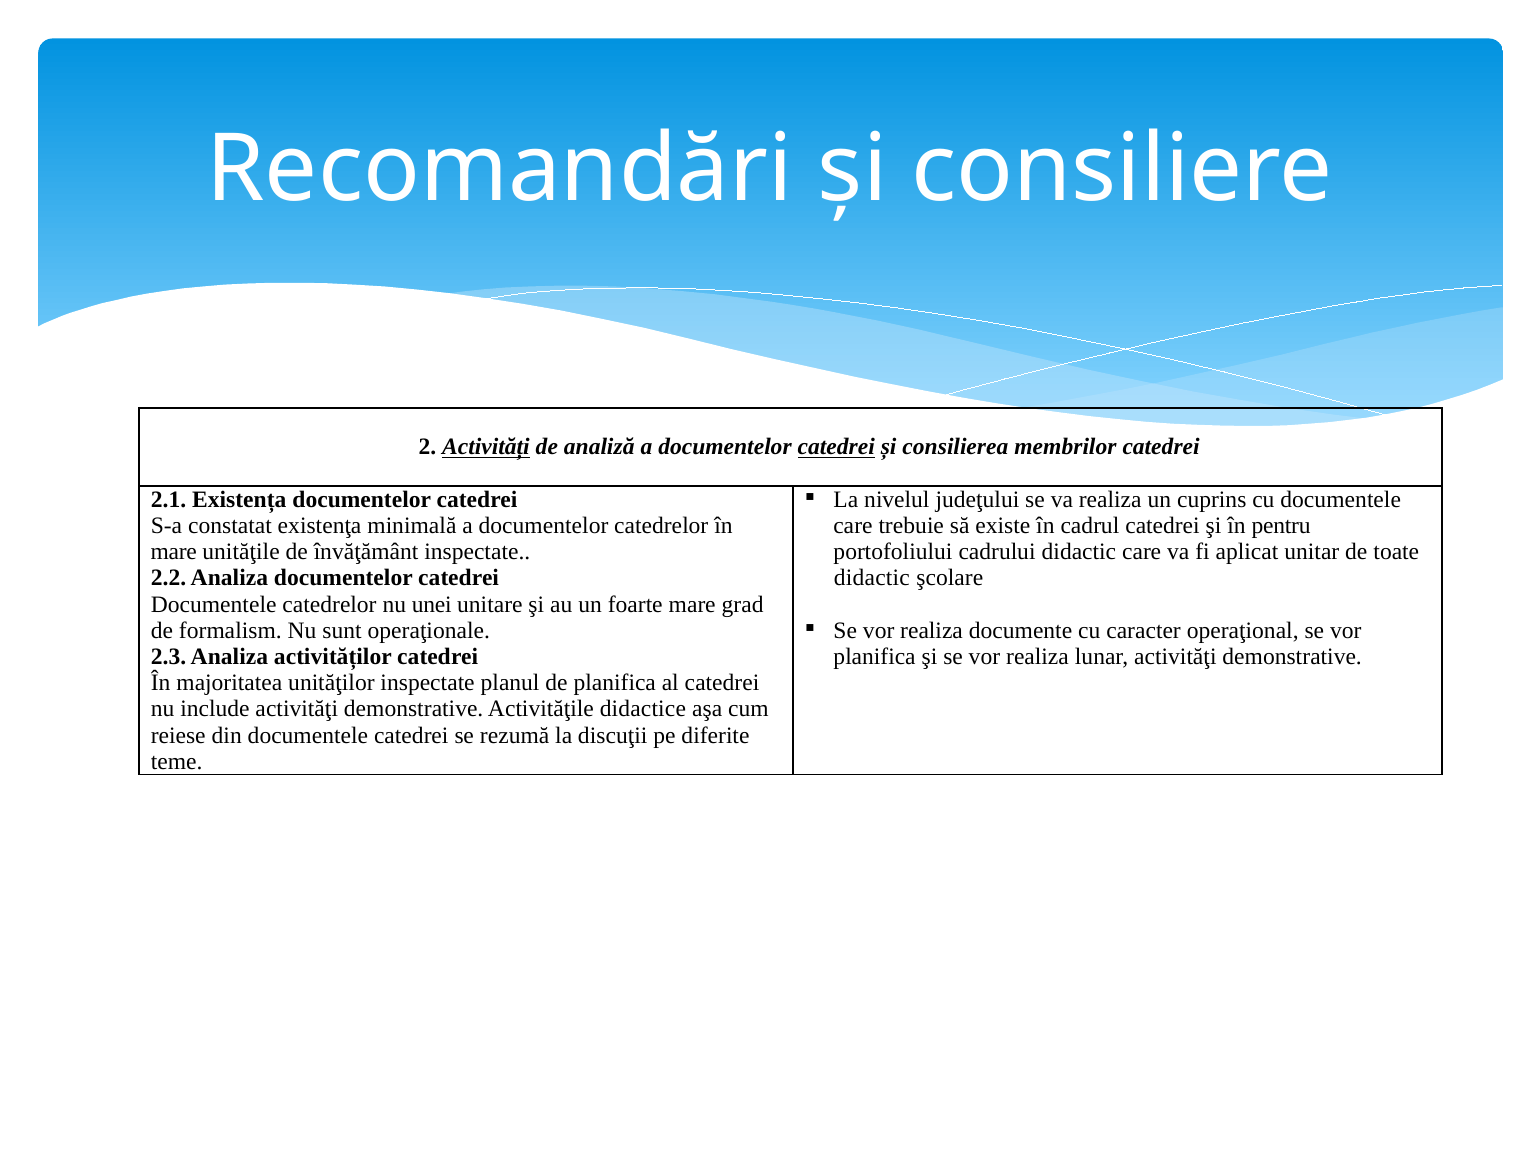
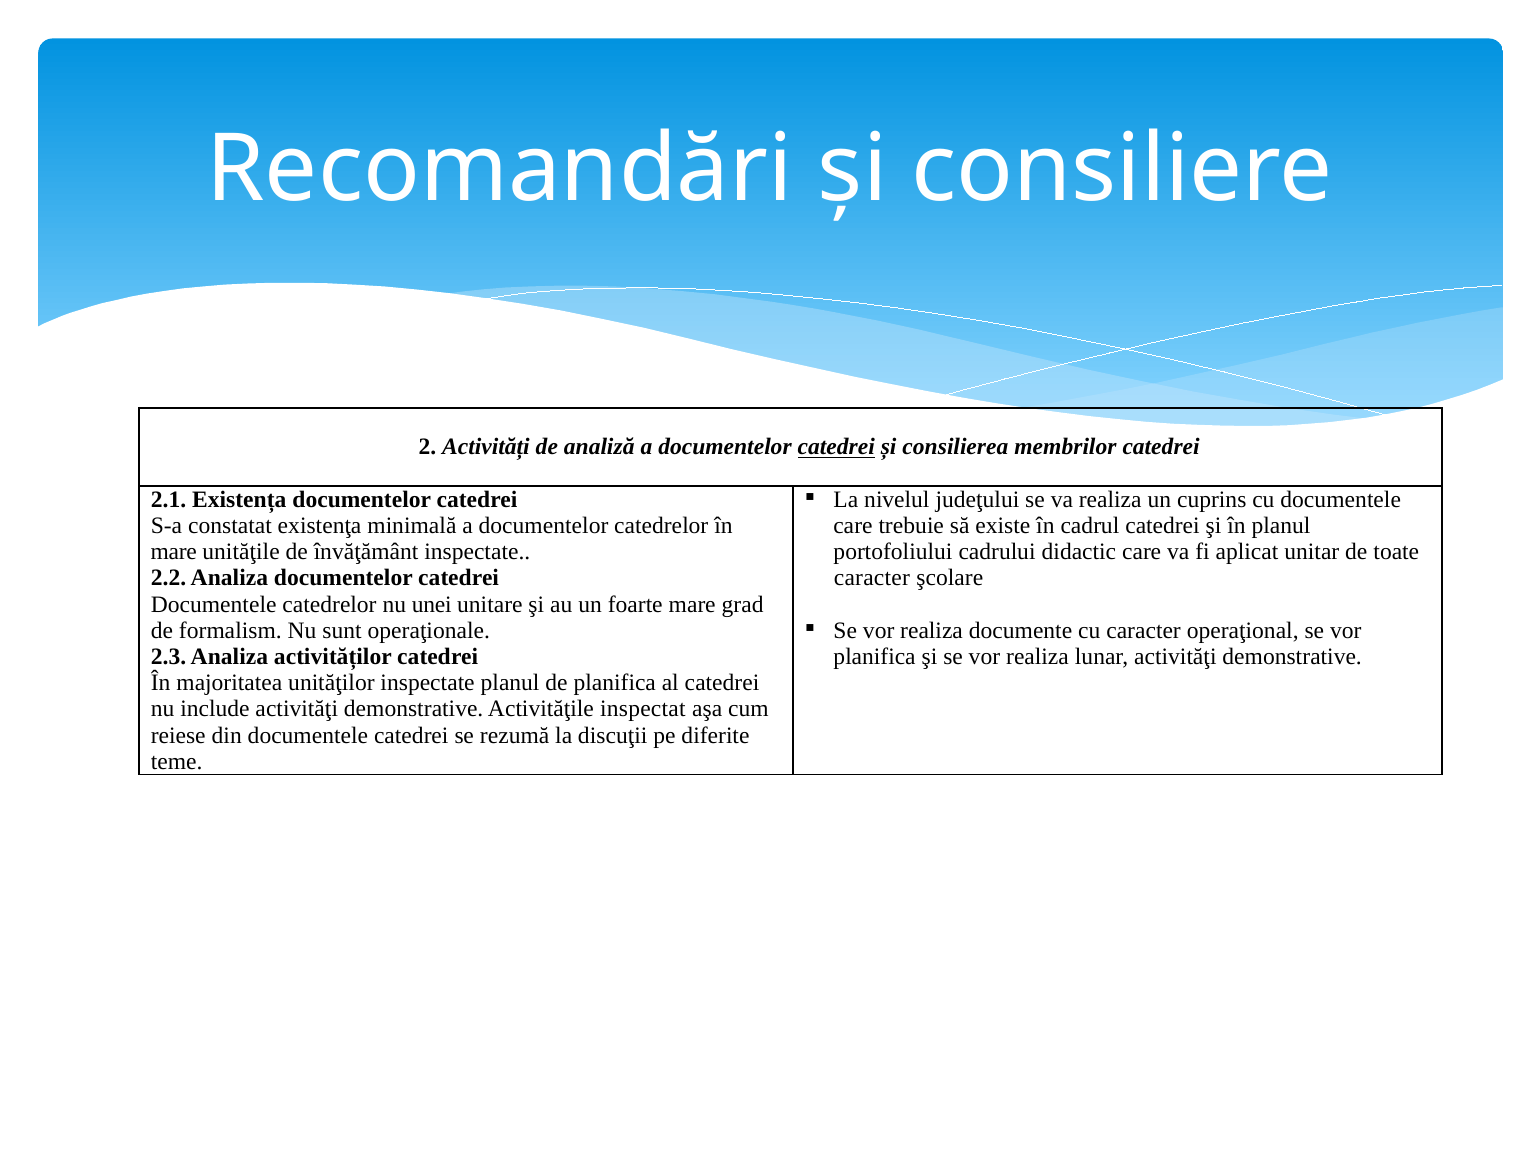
Activități underline: present -> none
în pentru: pentru -> planul
didactic at (872, 578): didactic -> caracter
didactice: didactice -> inspectat
